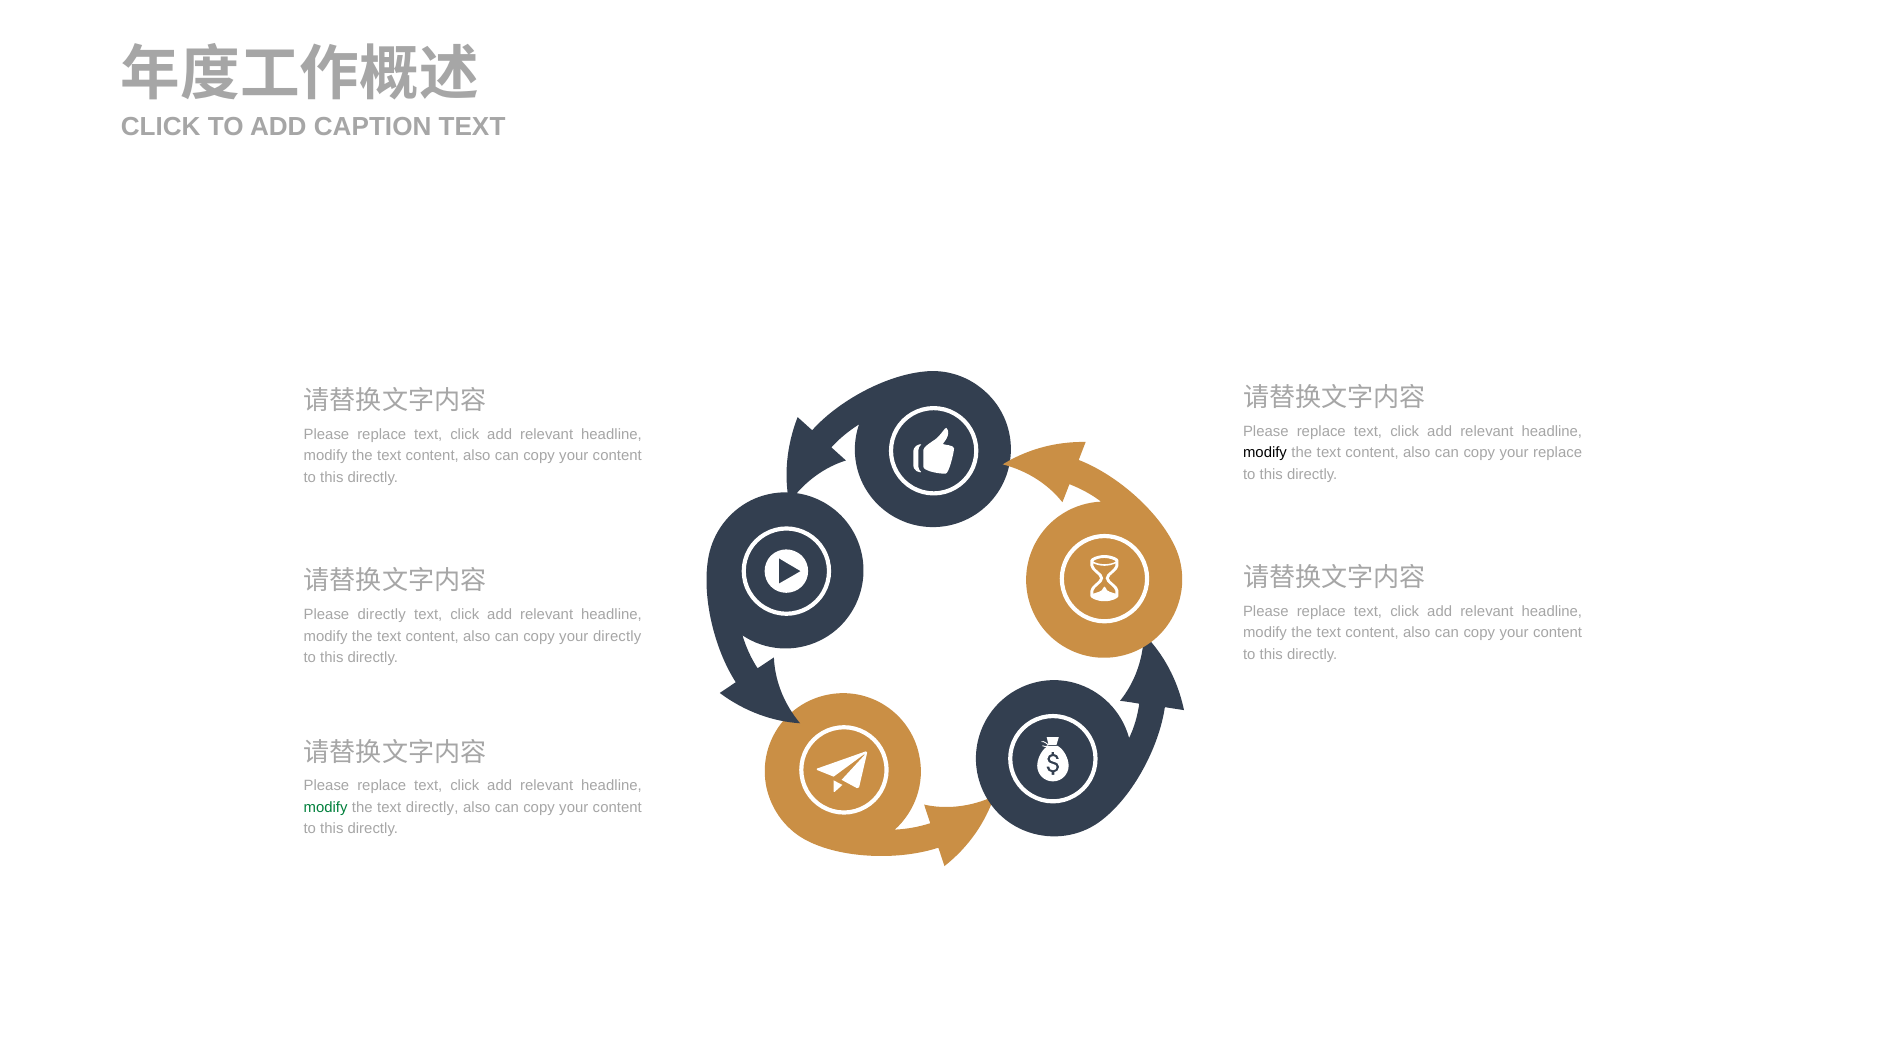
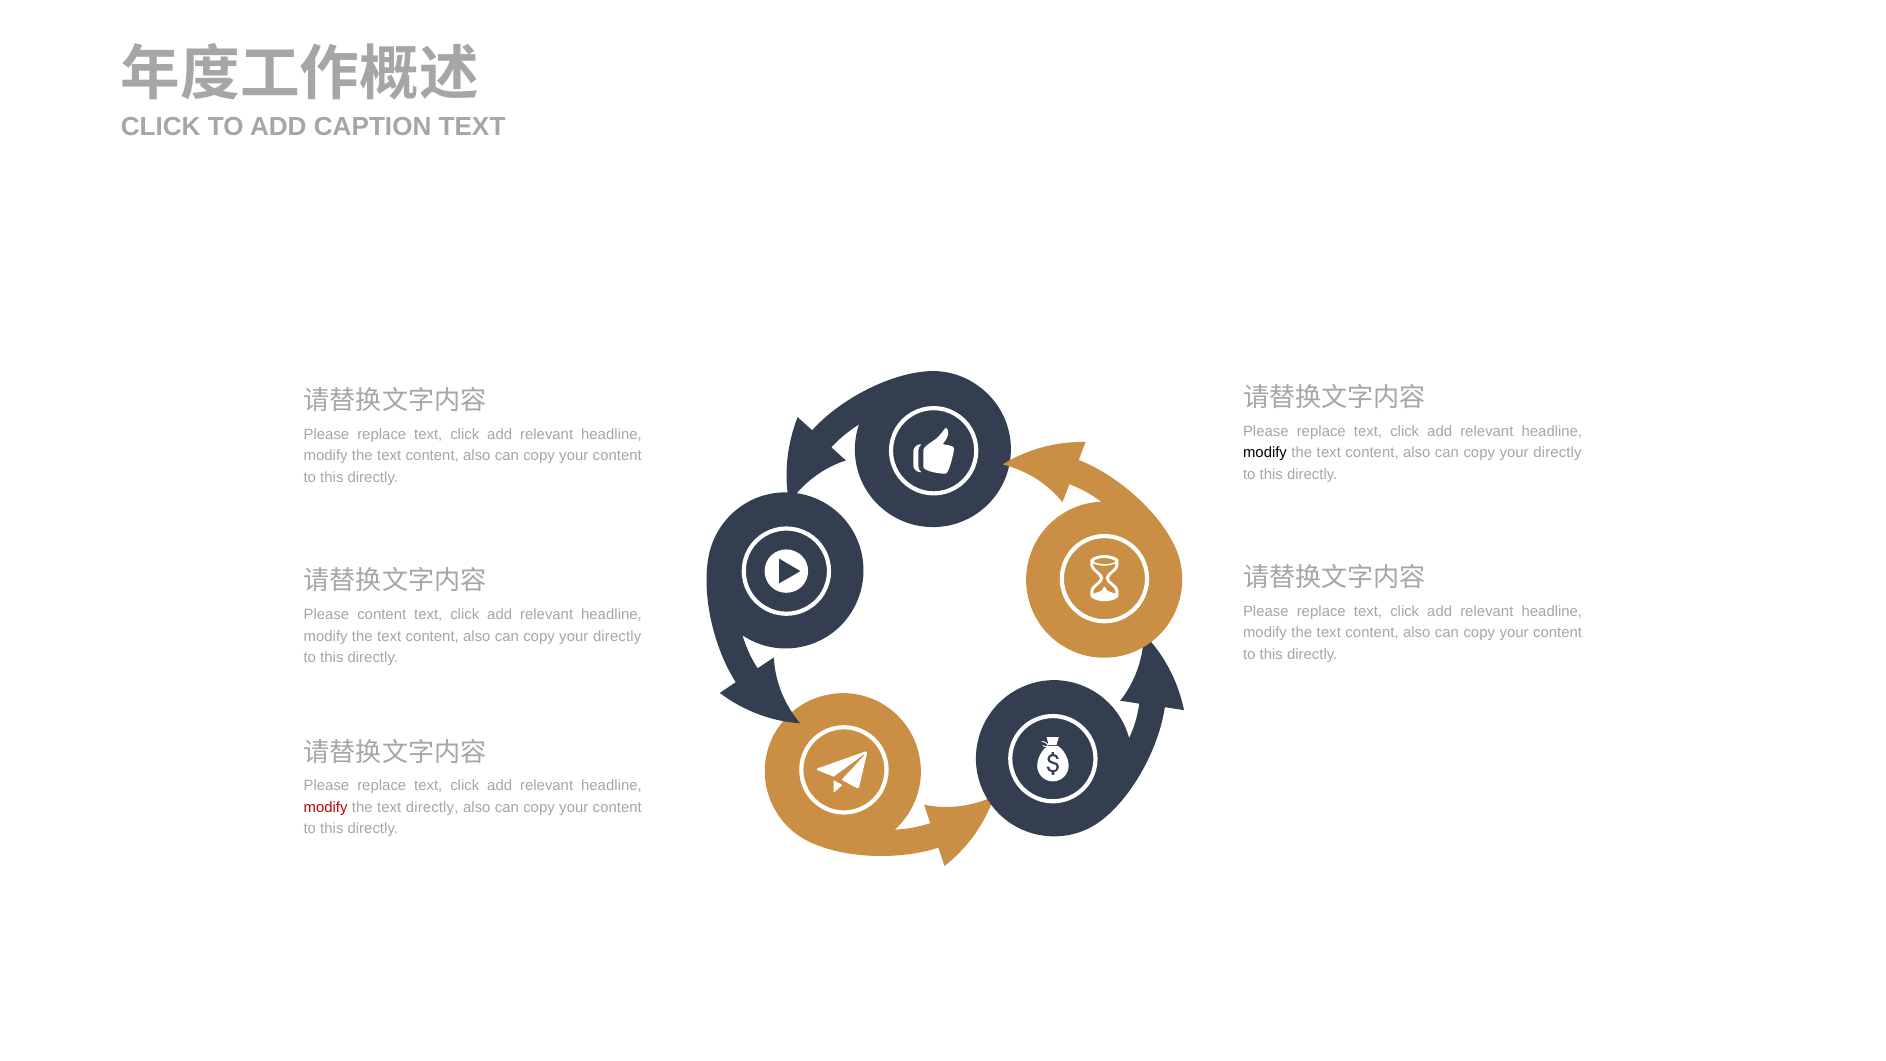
replace at (1558, 453): replace -> directly
Please directly: directly -> content
modify at (326, 807) colour: green -> red
